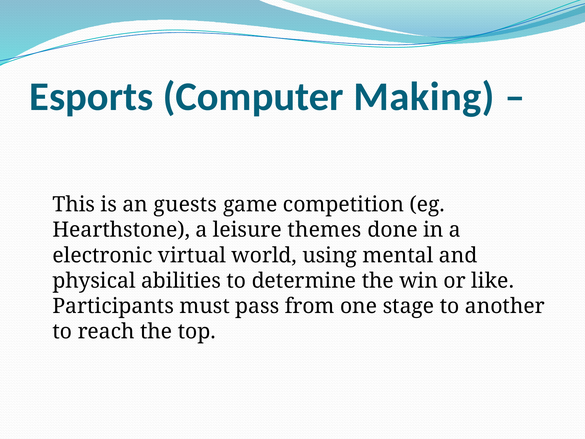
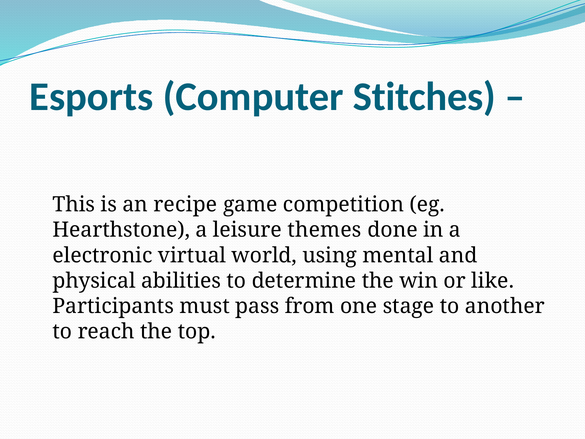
Making: Making -> Stitches
guests: guests -> recipe
